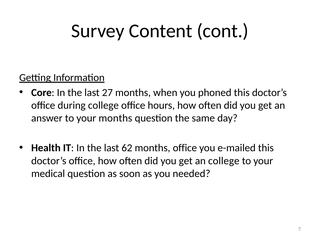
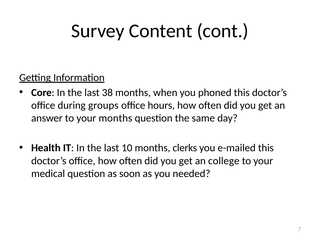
27: 27 -> 38
during college: college -> groups
62: 62 -> 10
months office: office -> clerks
